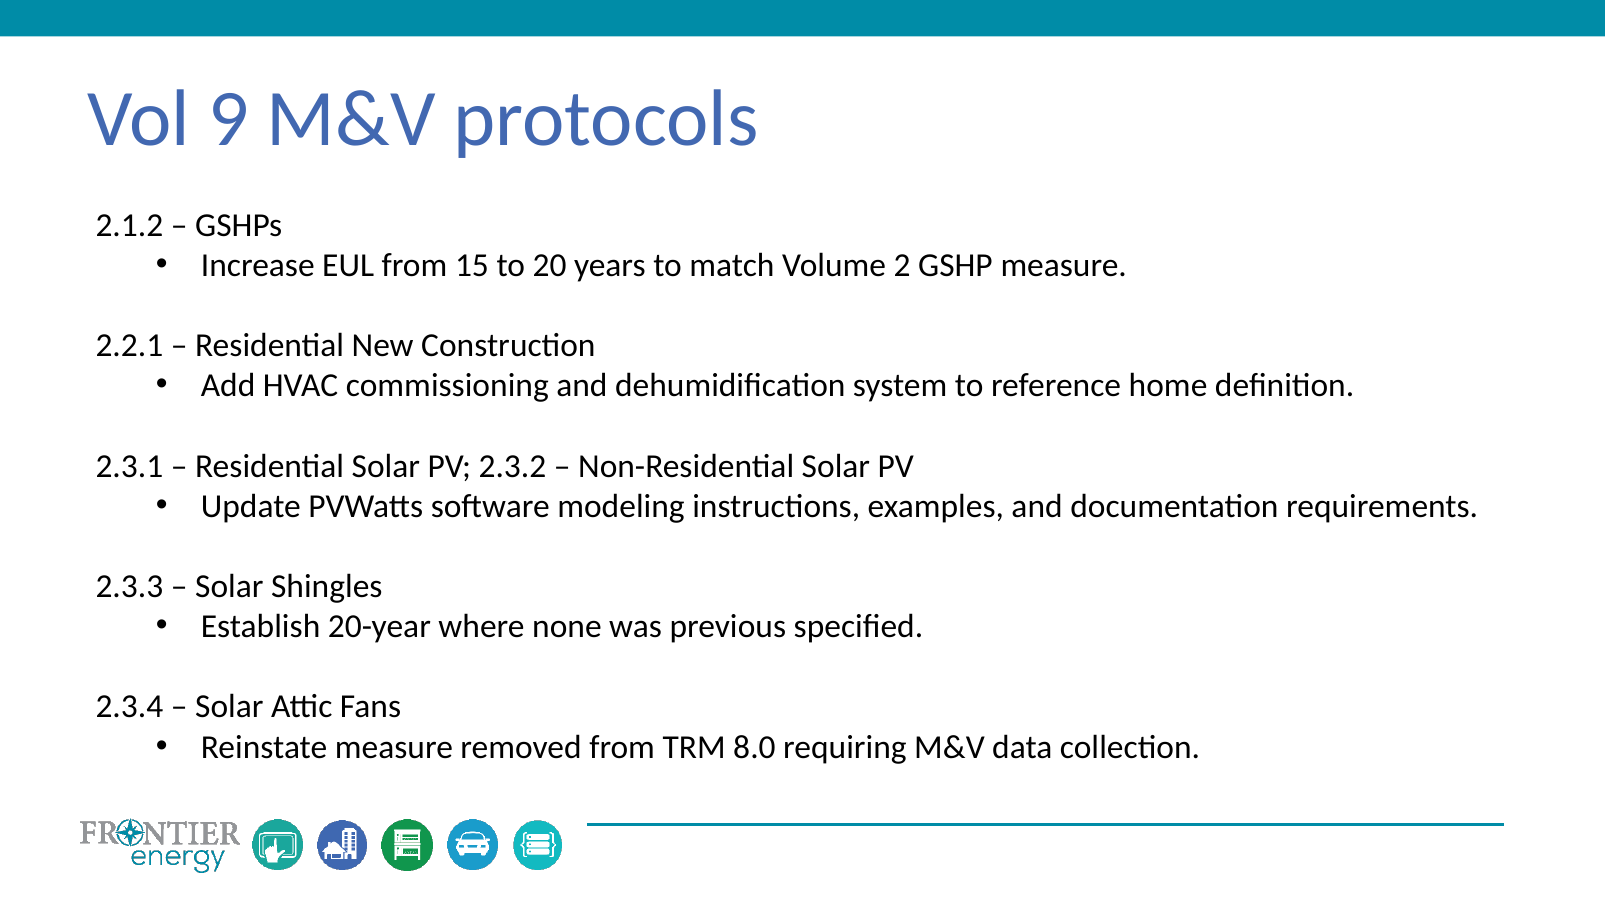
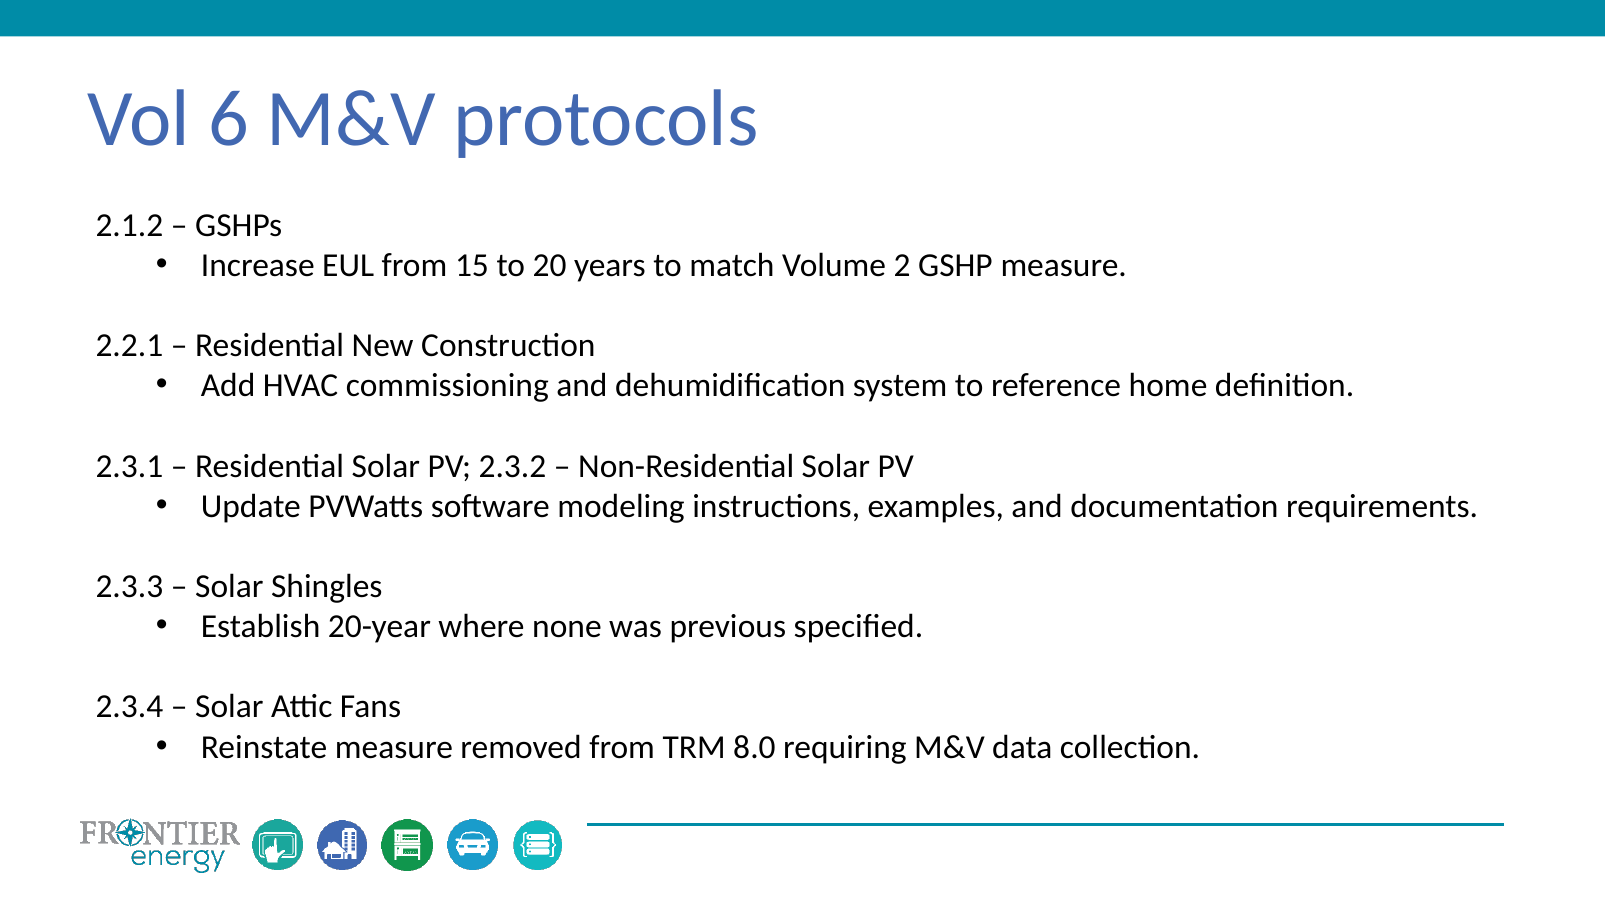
9: 9 -> 6
